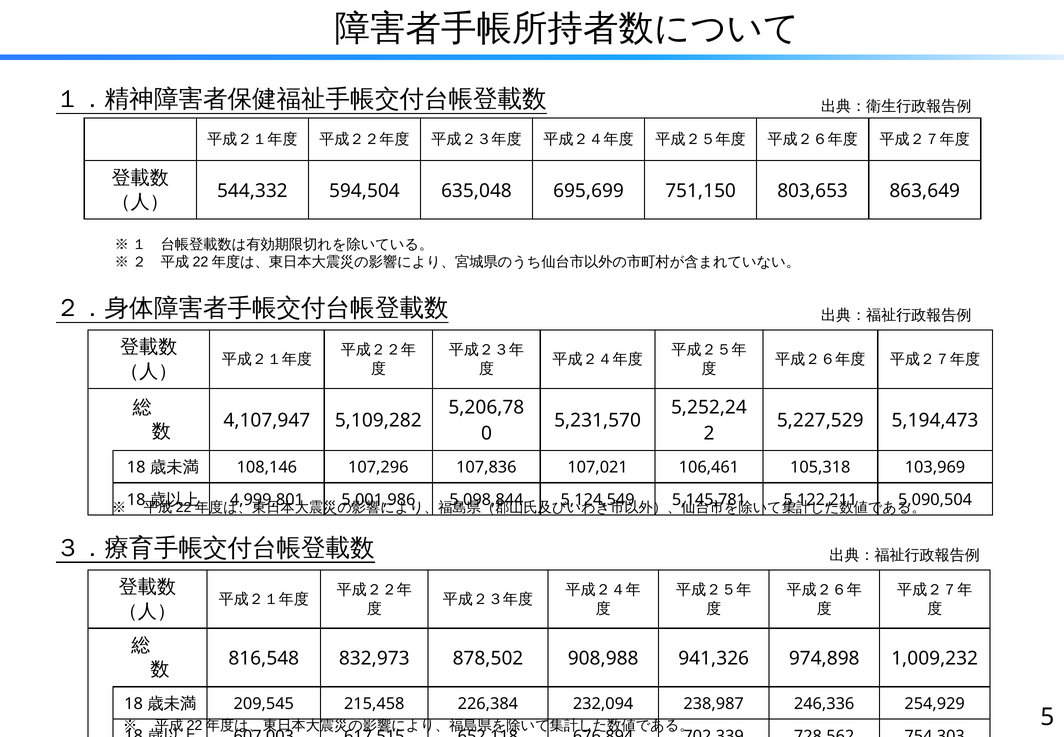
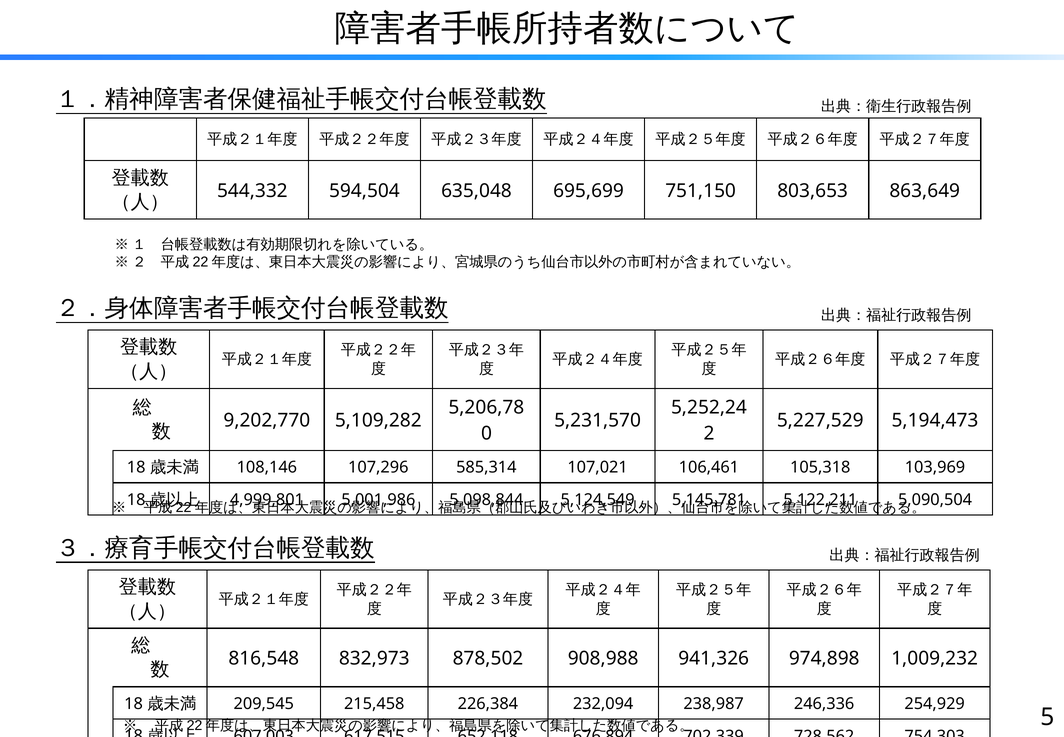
4,107,947: 4,107,947 -> 9,202,770
107,836: 107,836 -> 585,314
